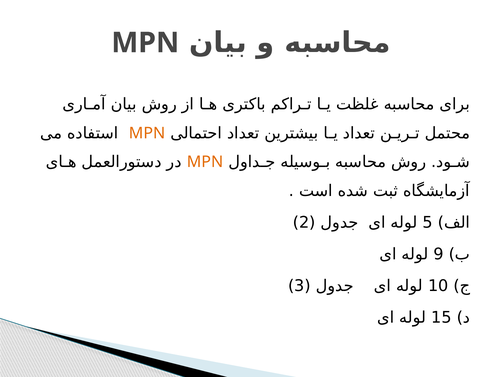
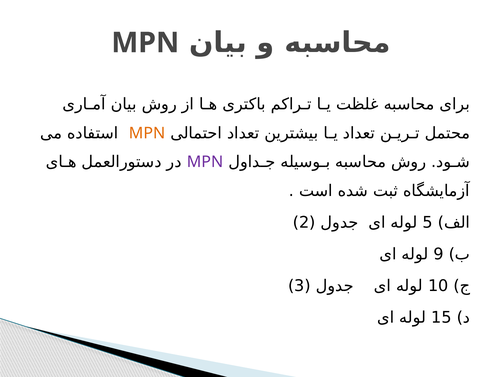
MPN at (205, 162) colour: orange -> purple
